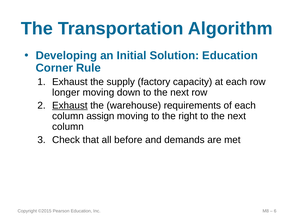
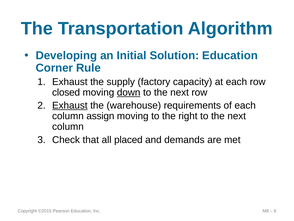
longer: longer -> closed
down underline: none -> present
before: before -> placed
